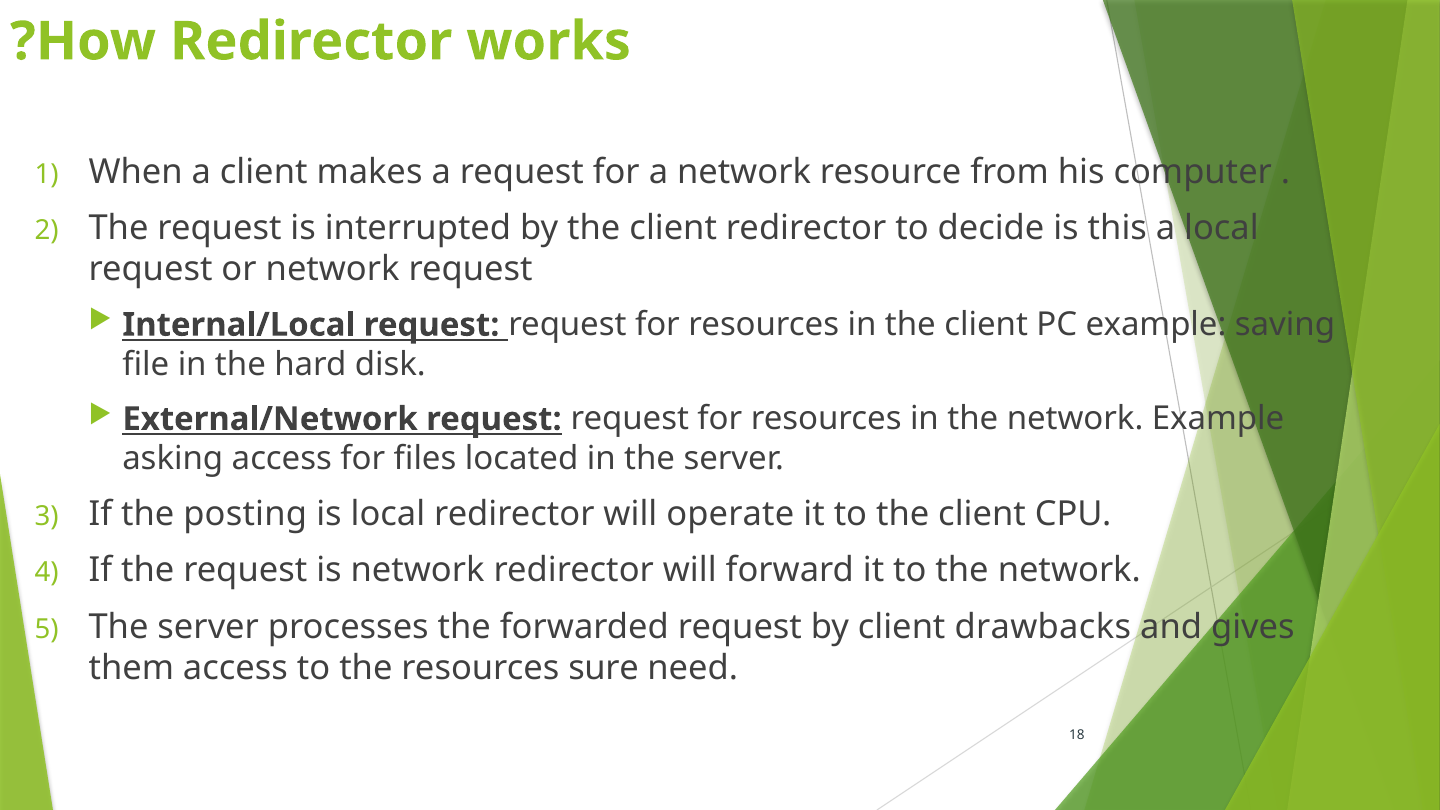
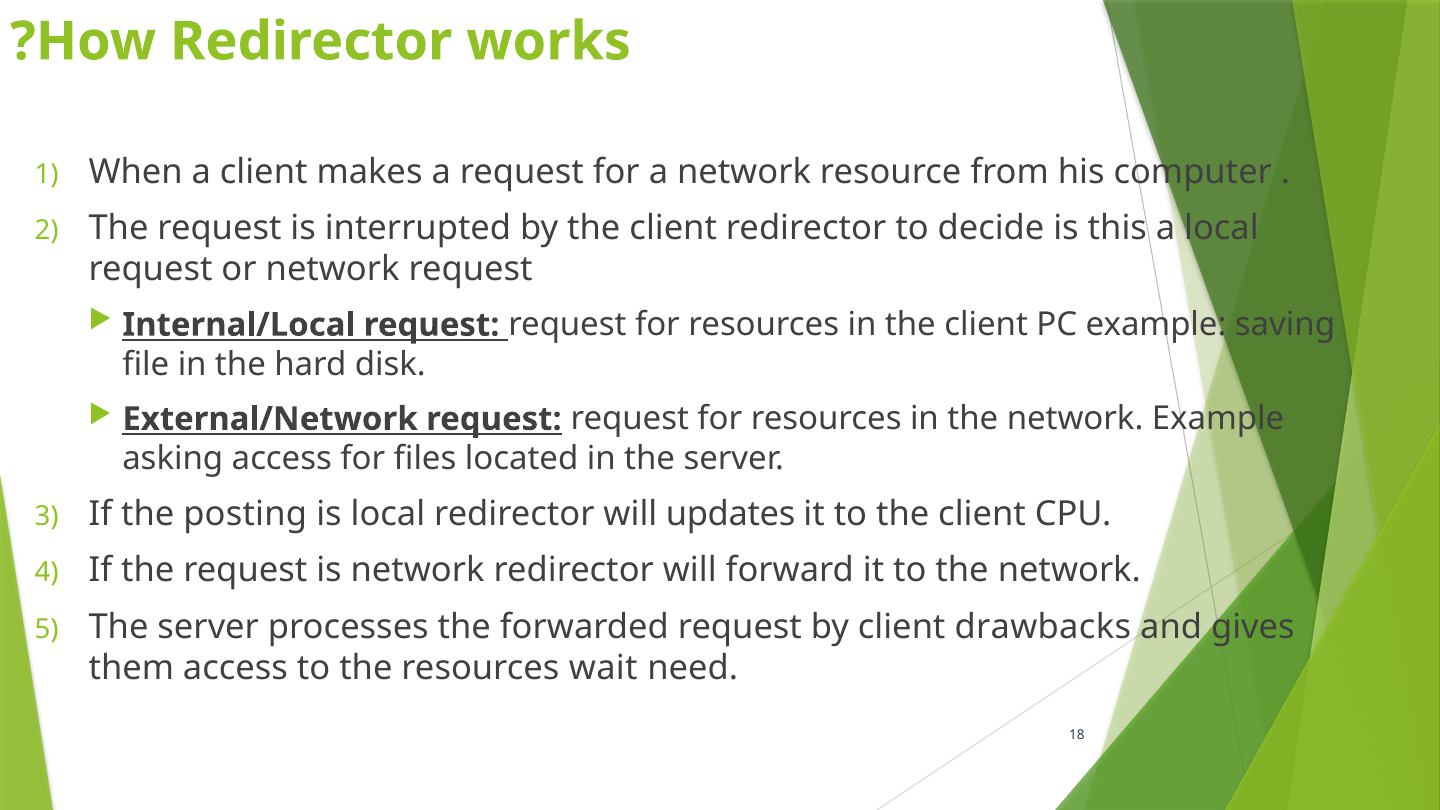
operate: operate -> updates
sure: sure -> wait
